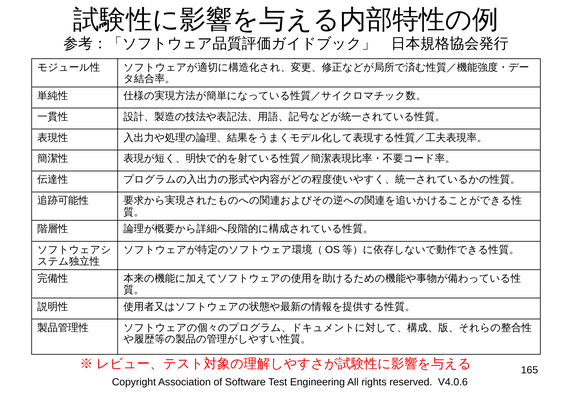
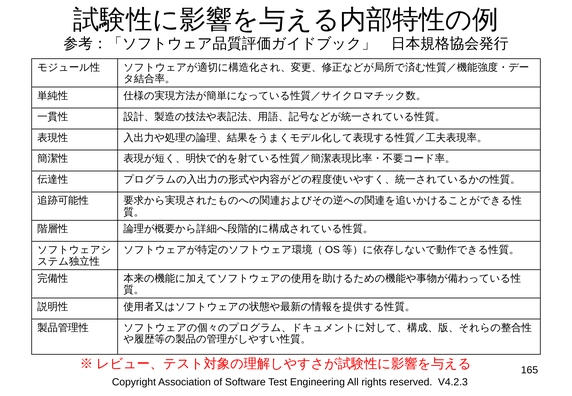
V4.0.6: V4.0.6 -> V4.2.3
